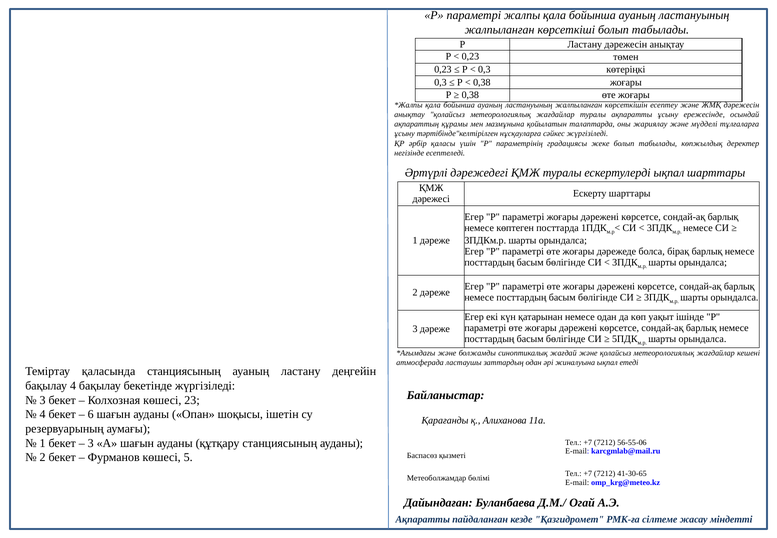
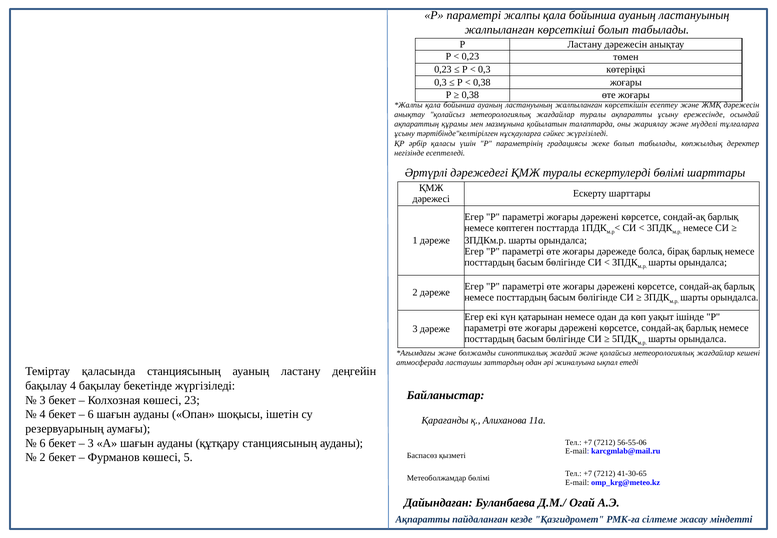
ескертулерді ықпал: ықпал -> бөлімі
1 at (43, 443): 1 -> 6
